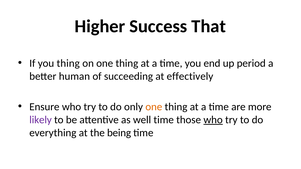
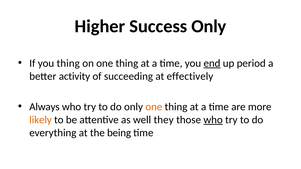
Success That: That -> Only
end underline: none -> present
human: human -> activity
Ensure: Ensure -> Always
likely colour: purple -> orange
well time: time -> they
